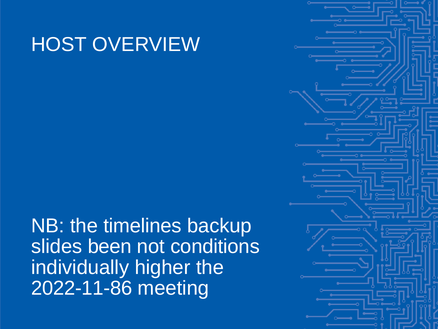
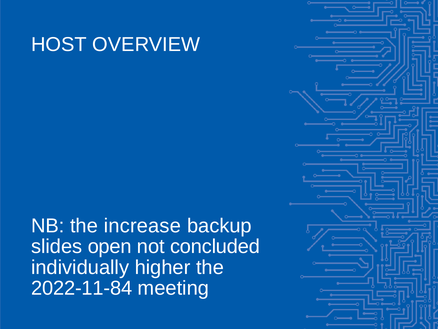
timelines: timelines -> increase
been: been -> open
conditions: conditions -> concluded
2022-11-86: 2022-11-86 -> 2022-11-84
